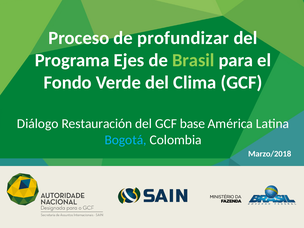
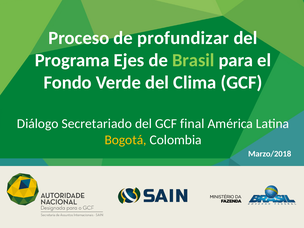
Restauración: Restauración -> Secretariado
base: base -> final
Bogotá colour: light blue -> yellow
